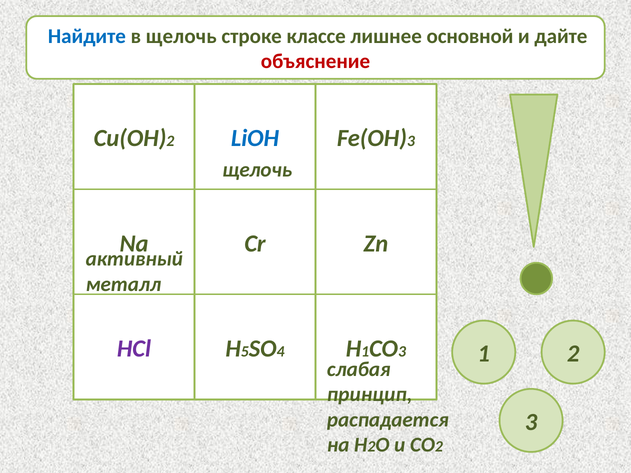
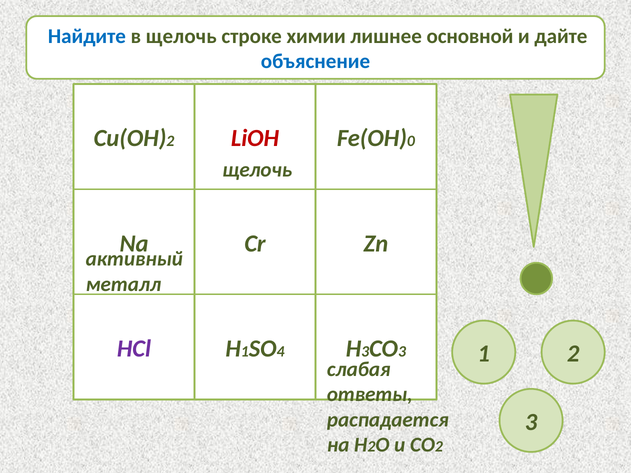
классе: классе -> химии
объяснение colour: red -> blue
LiOH colour: blue -> red
3 at (411, 141): 3 -> 0
5 at (245, 352): 5 -> 1
1 at (365, 352): 1 -> 3
принцип: принцип -> ответы
